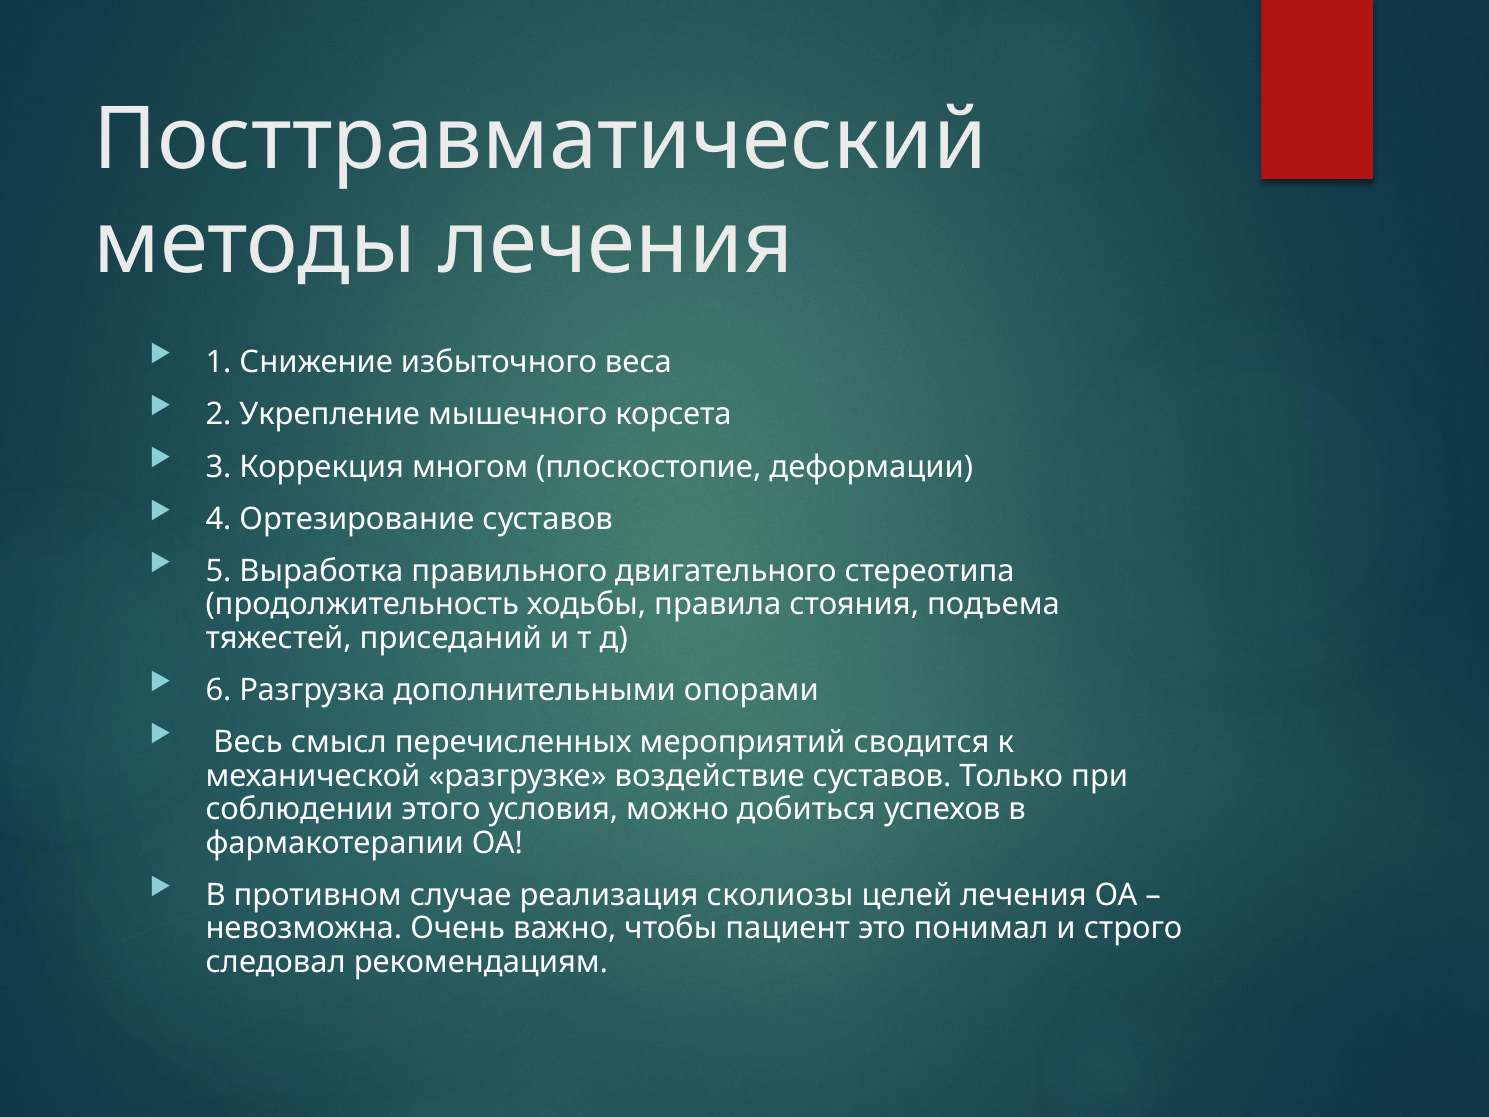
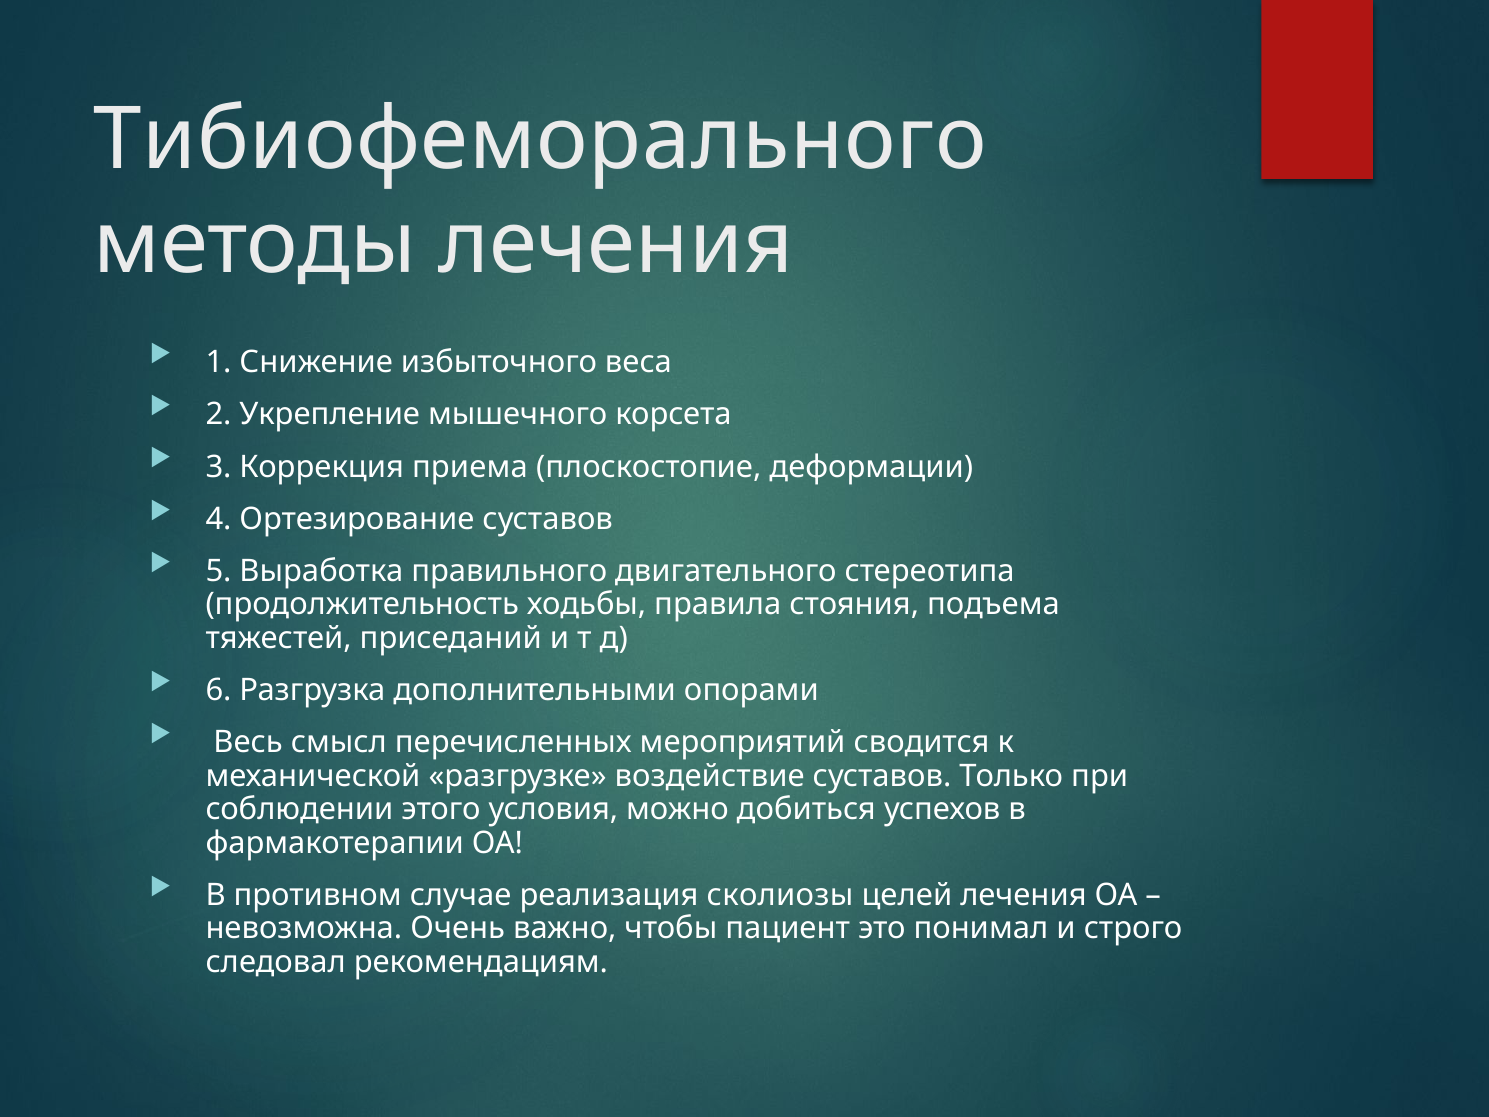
Посттравматический: Посттравматический -> Тибиофеморального
многом: многом -> приема
